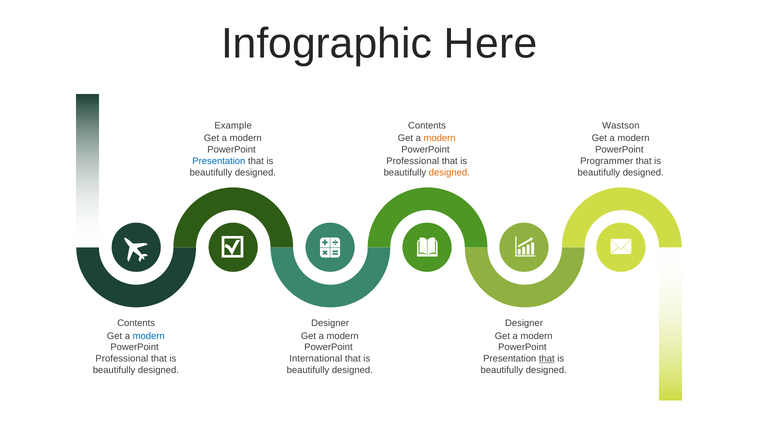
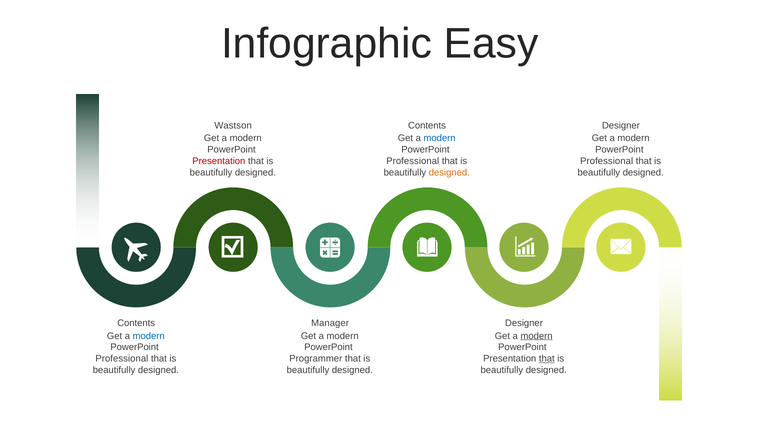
Here: Here -> Easy
Example: Example -> Wastson
Wastson at (621, 125): Wastson -> Designer
modern at (440, 138) colour: orange -> blue
Presentation at (219, 161) colour: blue -> red
Programmer at (607, 161): Programmer -> Professional
Designer at (330, 323): Designer -> Manager
modern at (537, 335) underline: none -> present
International: International -> Programmer
